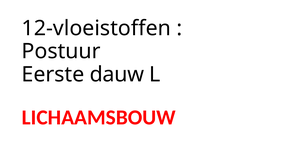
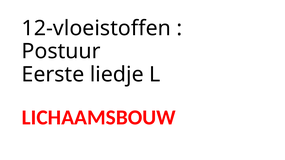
dauw: dauw -> liedje
